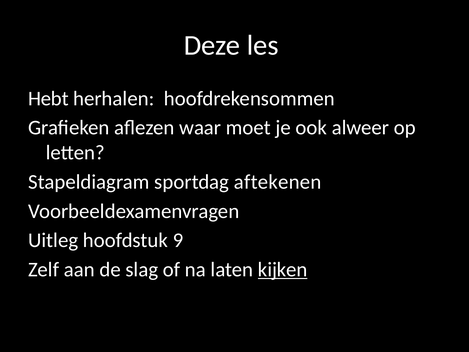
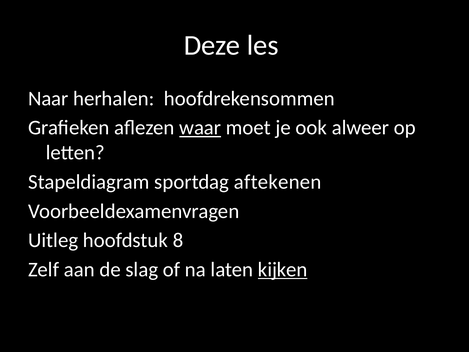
Hebt: Hebt -> Naar
waar underline: none -> present
9: 9 -> 8
